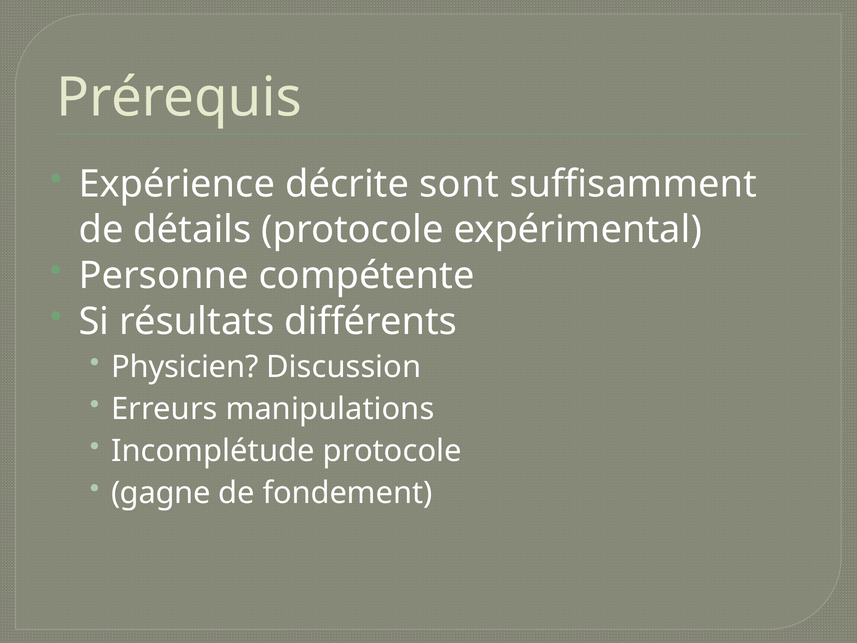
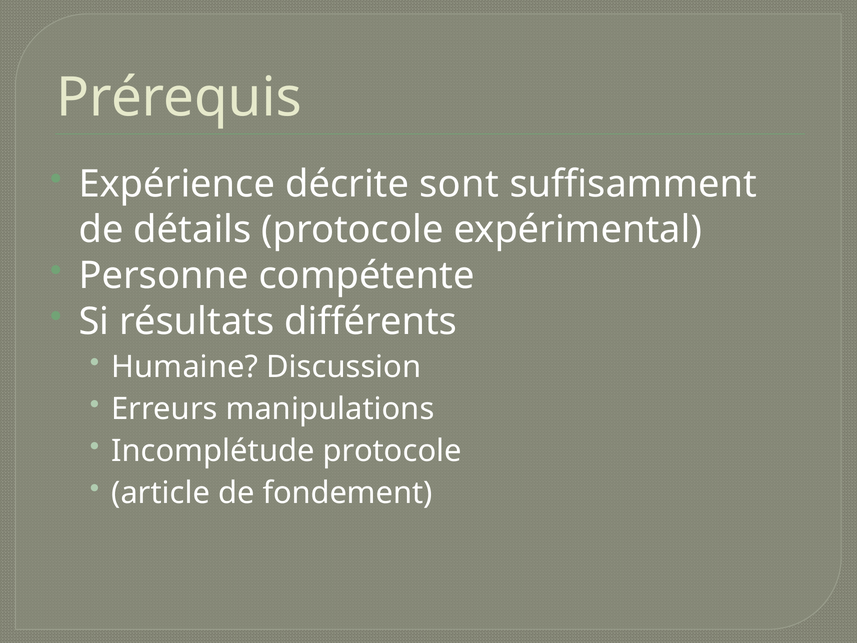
Physicien: Physicien -> Humaine
gagne: gagne -> article
